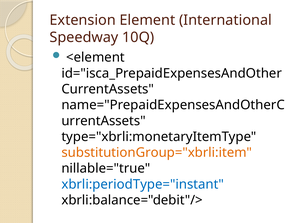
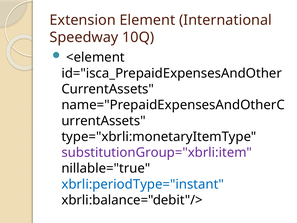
substitutionGroup="xbrli:item colour: orange -> purple
